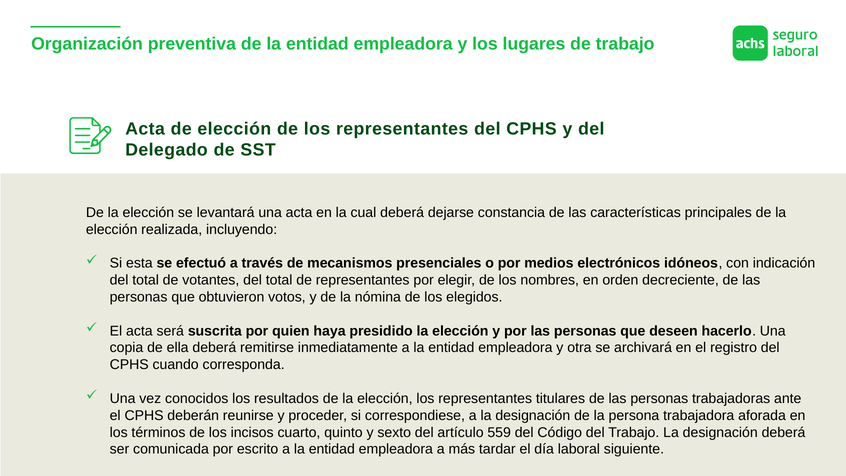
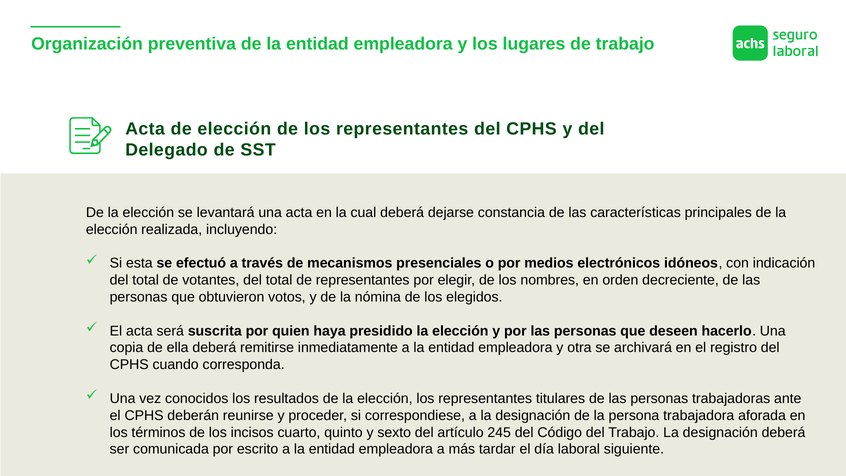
559: 559 -> 245
